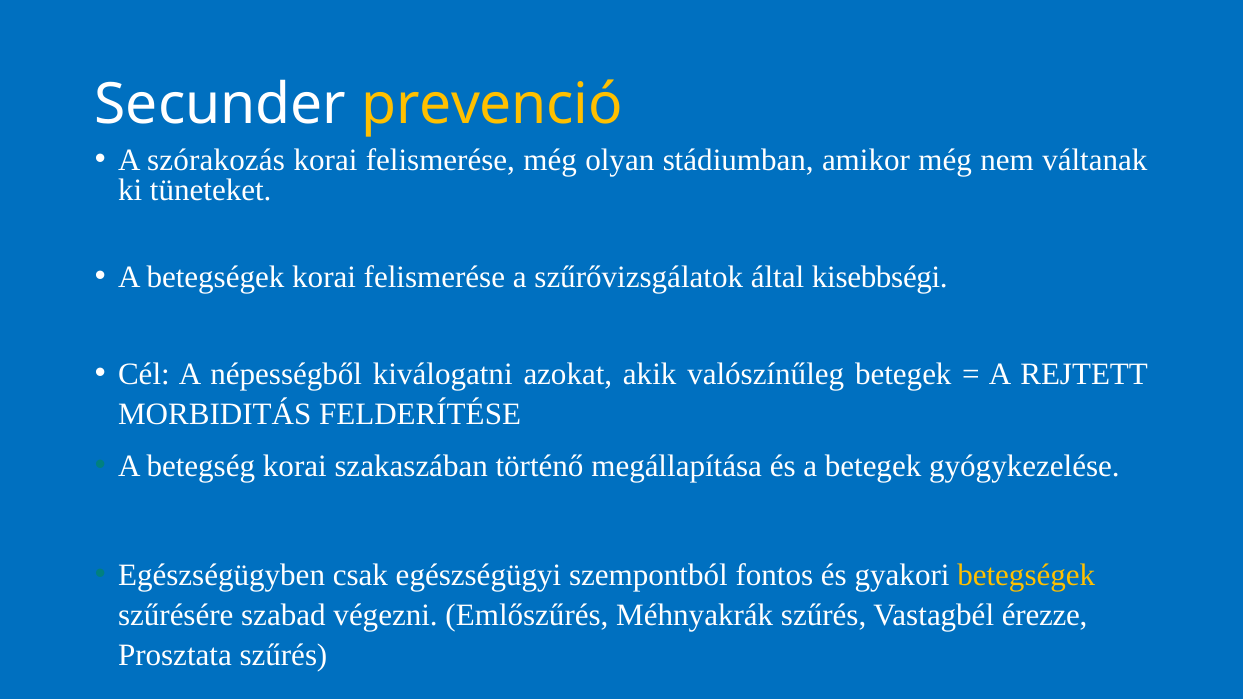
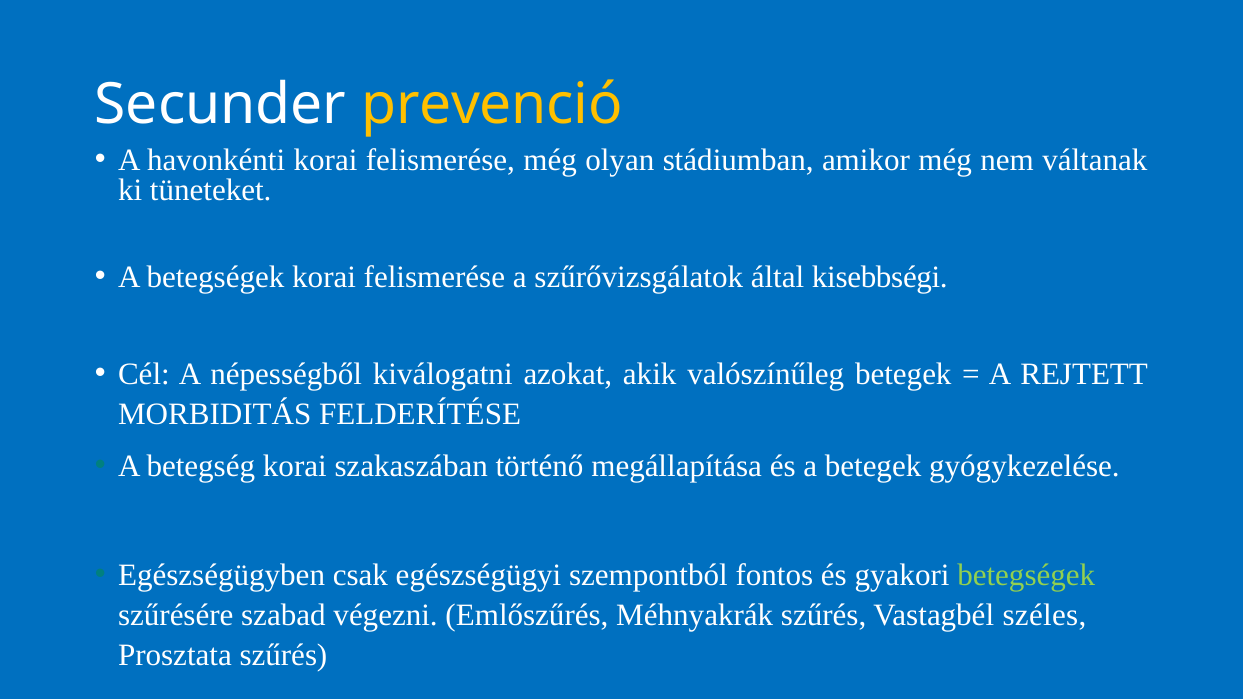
szórakozás: szórakozás -> havonkénti
betegségek at (1026, 575) colour: yellow -> light green
érezze: érezze -> széles
